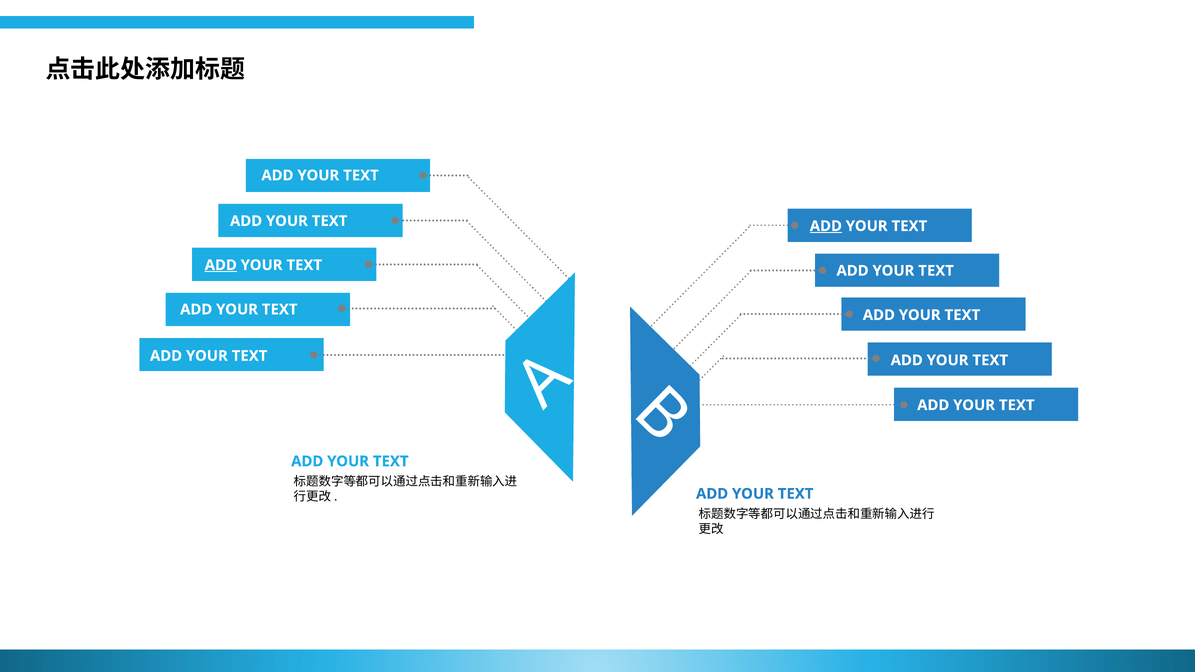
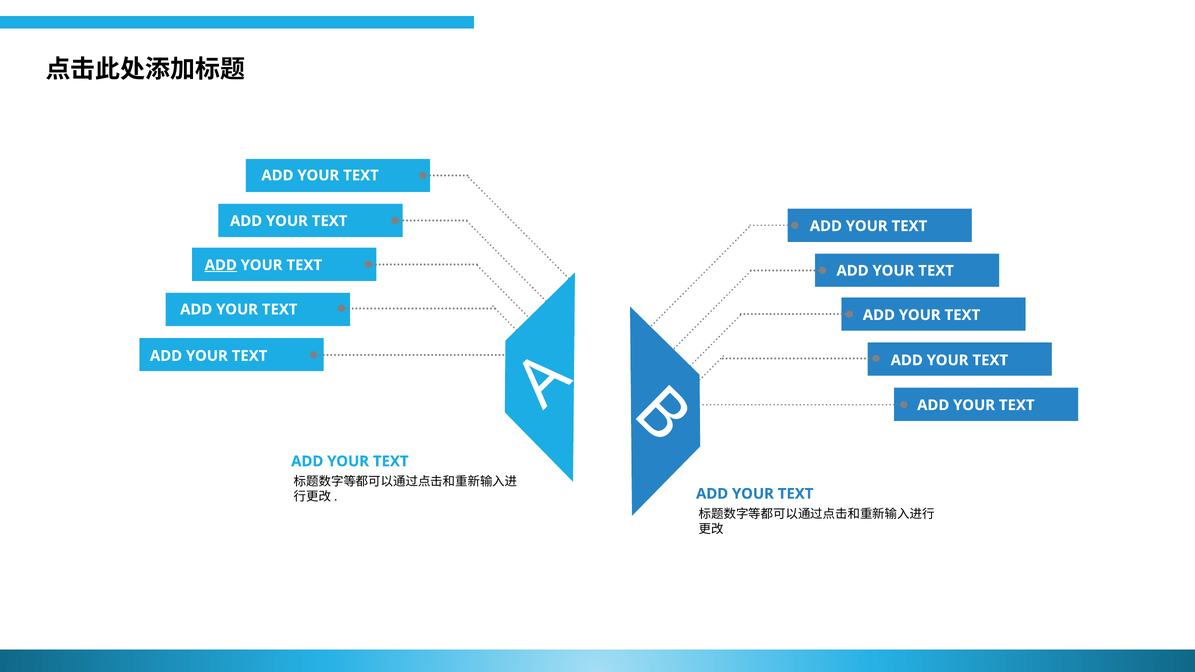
ADD at (826, 226) underline: present -> none
